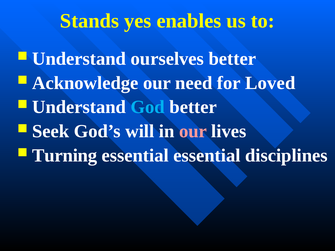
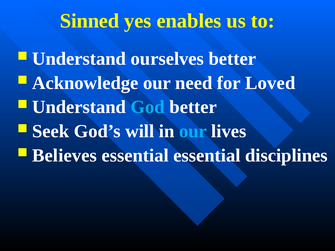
Stands: Stands -> Sinned
our at (193, 131) colour: pink -> light blue
Turning: Turning -> Believes
